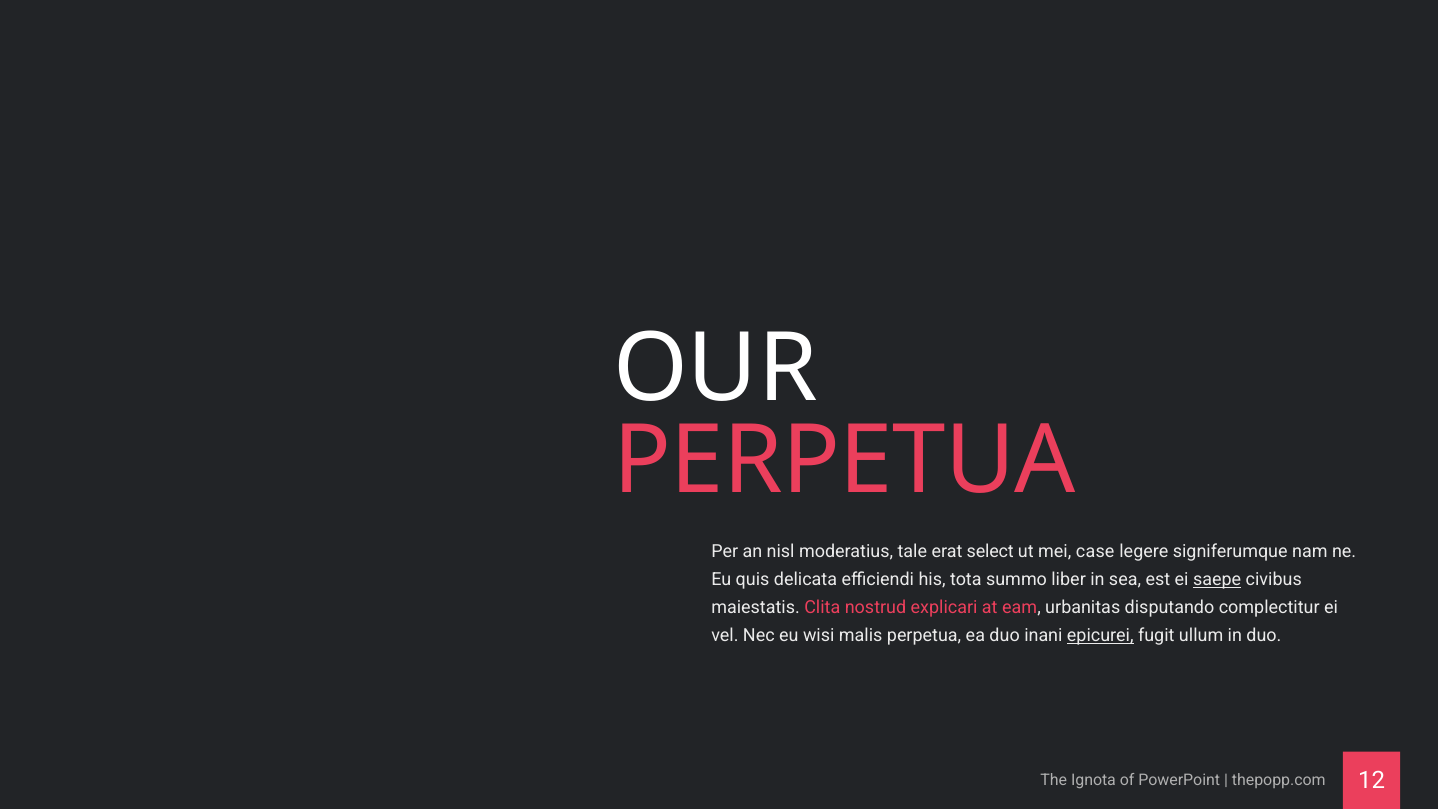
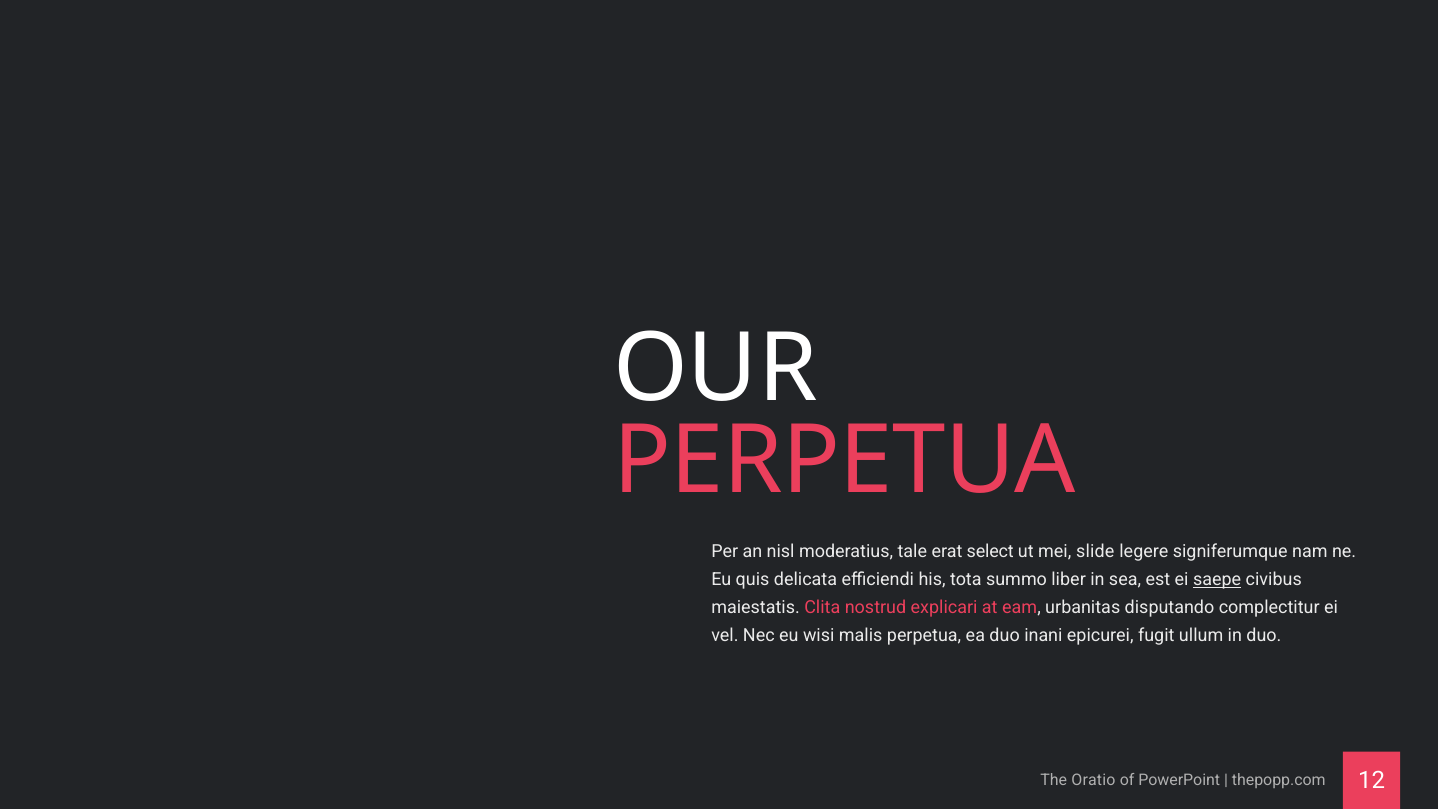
case: case -> slide
epicurei underline: present -> none
Ignota: Ignota -> Oratio
